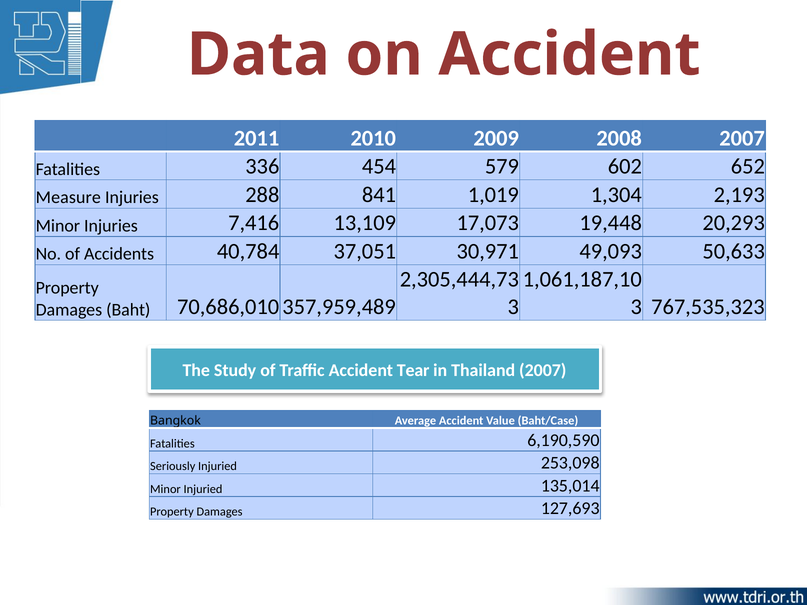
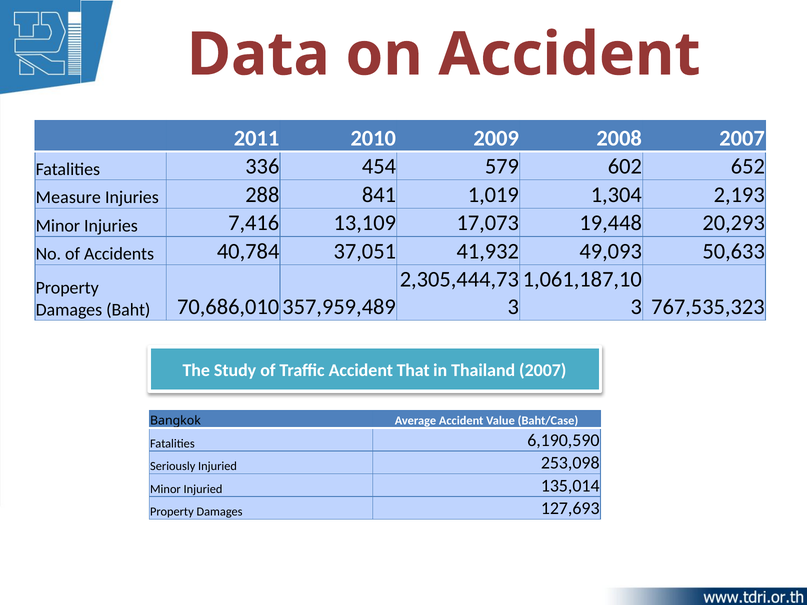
30,971: 30,971 -> 41,932
Tear: Tear -> That
